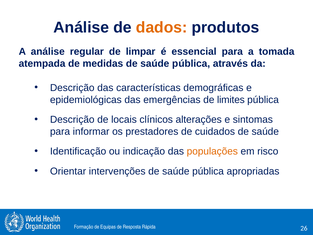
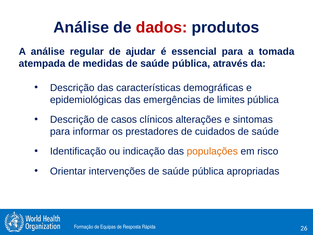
dados colour: orange -> red
limpar: limpar -> ajudar
locais: locais -> casos
